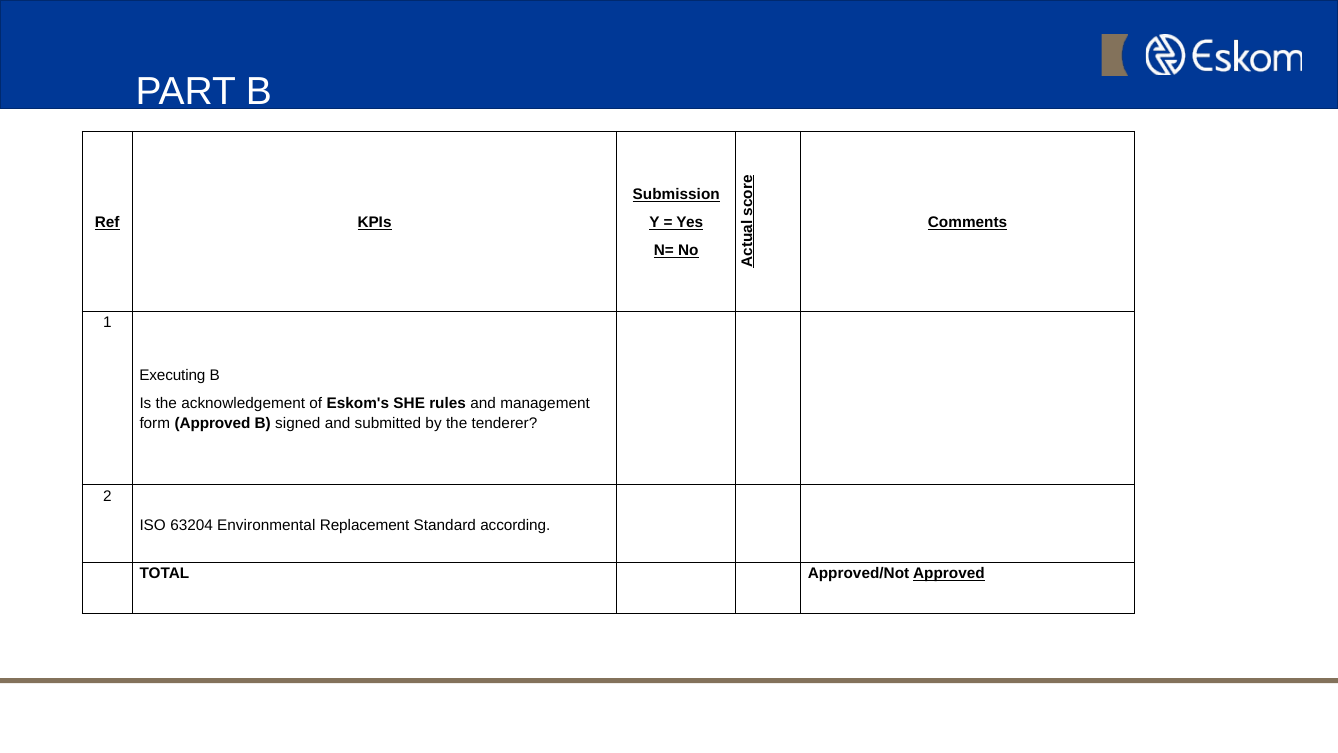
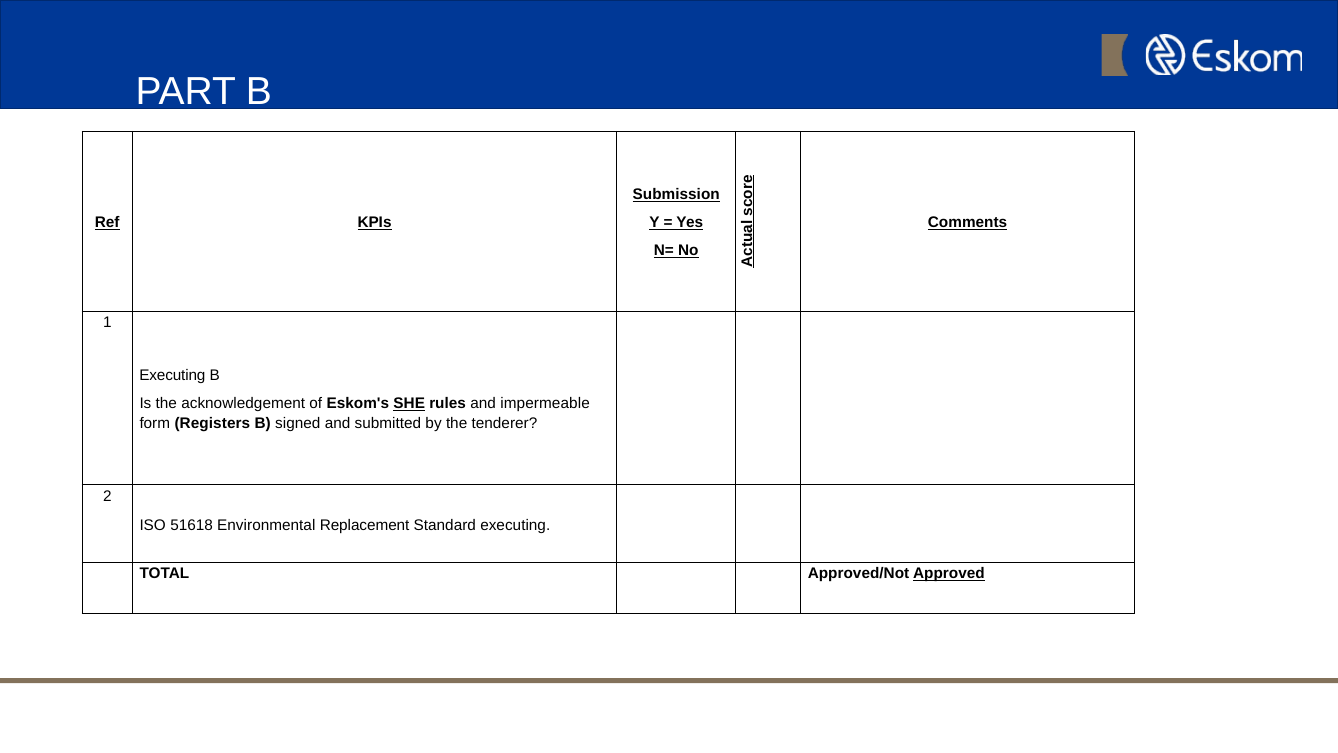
SHE underline: none -> present
management: management -> impermeable
form Approved: Approved -> Registers
63204: 63204 -> 51618
Standard according: according -> executing
